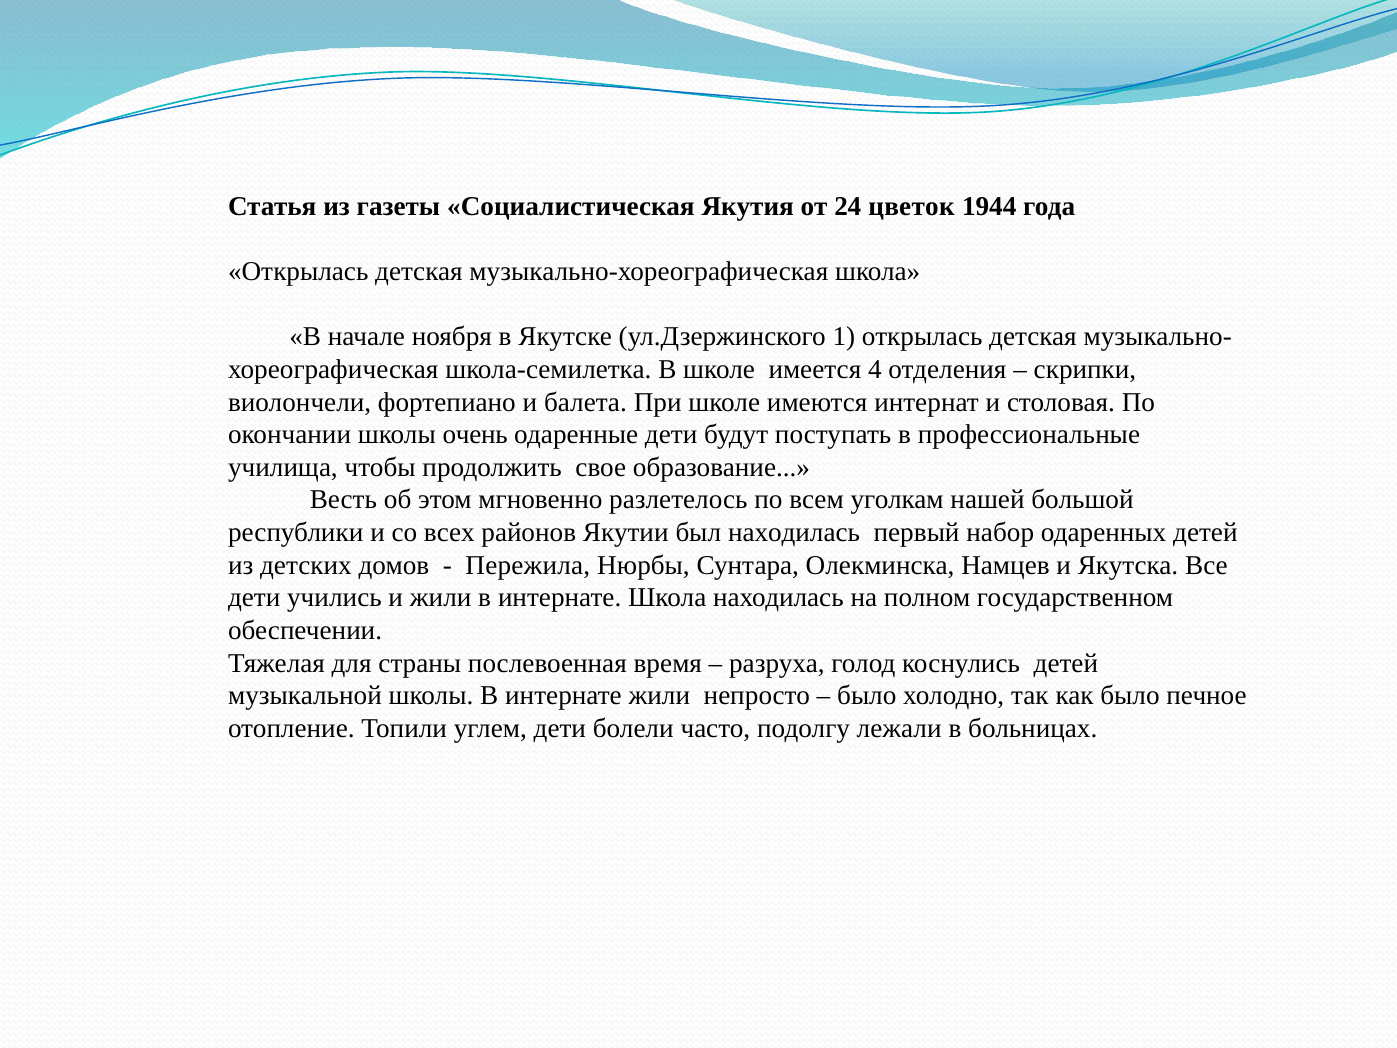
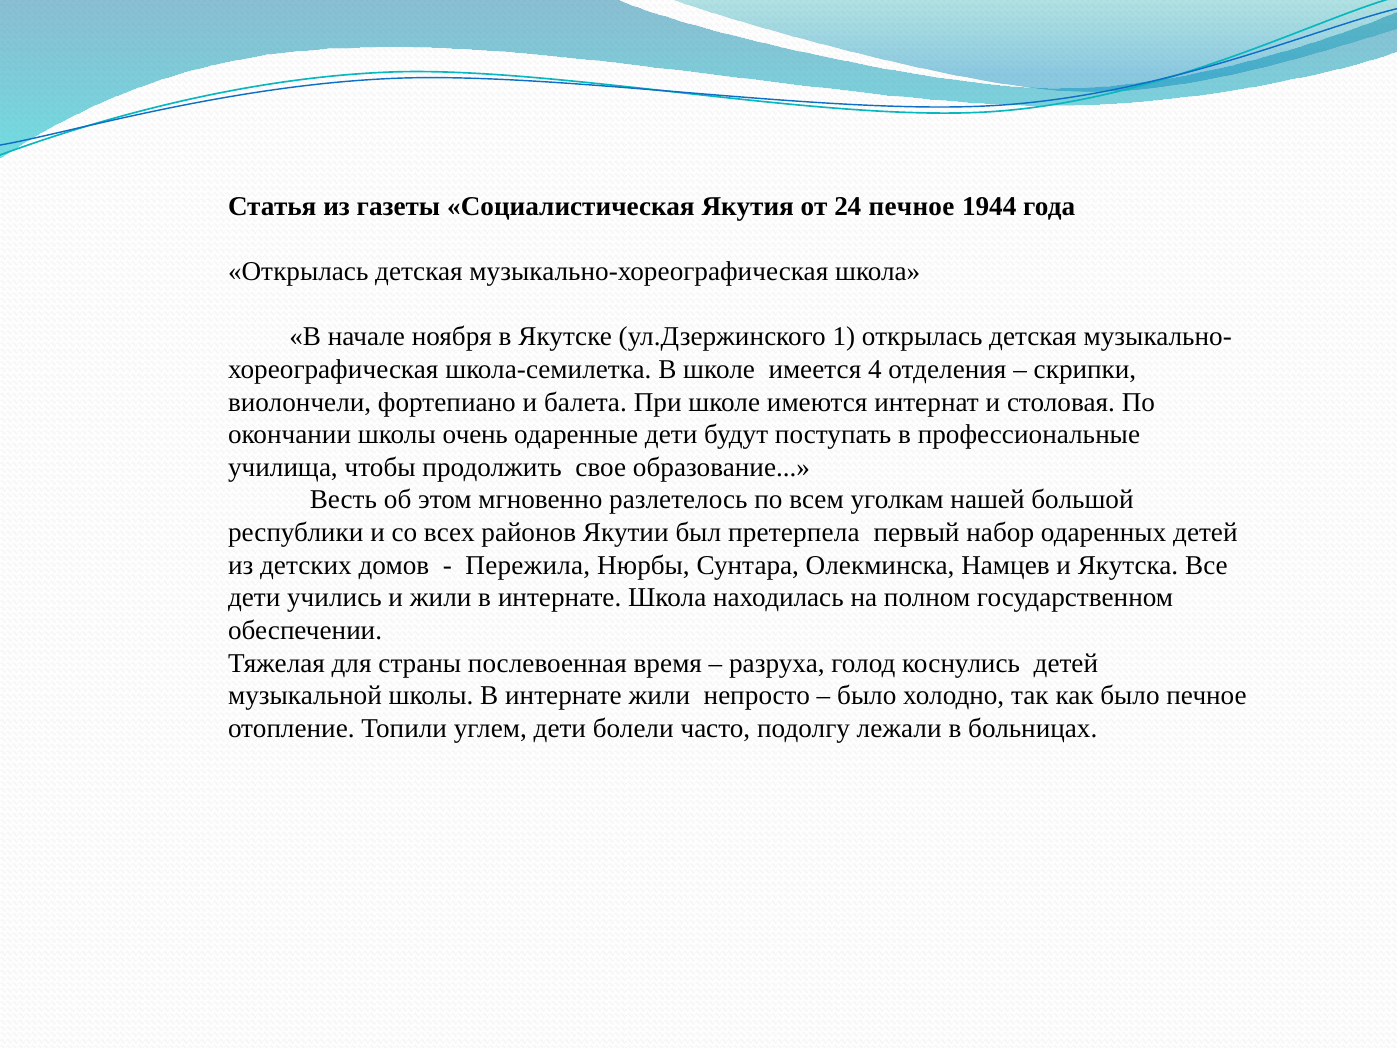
24 цветок: цветок -> печное
был находилась: находилась -> претерпела
